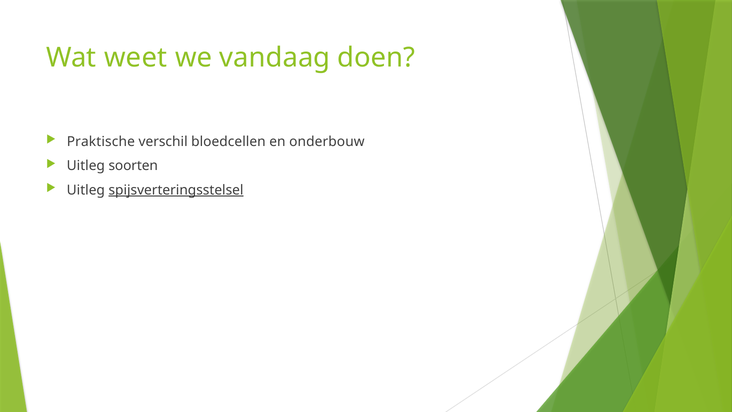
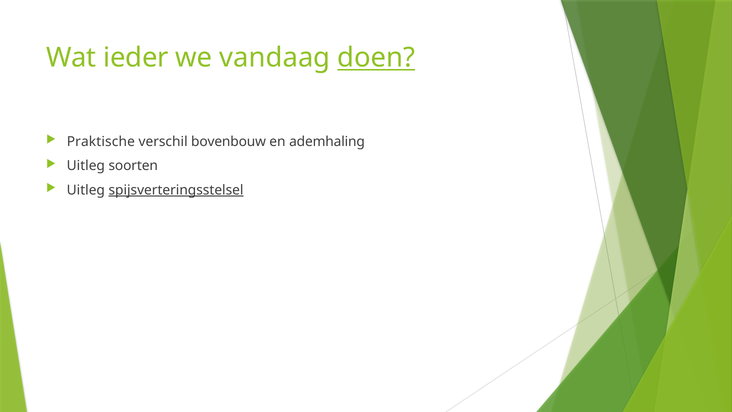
weet: weet -> ieder
doen underline: none -> present
bloedcellen: bloedcellen -> bovenbouw
onderbouw: onderbouw -> ademhaling
